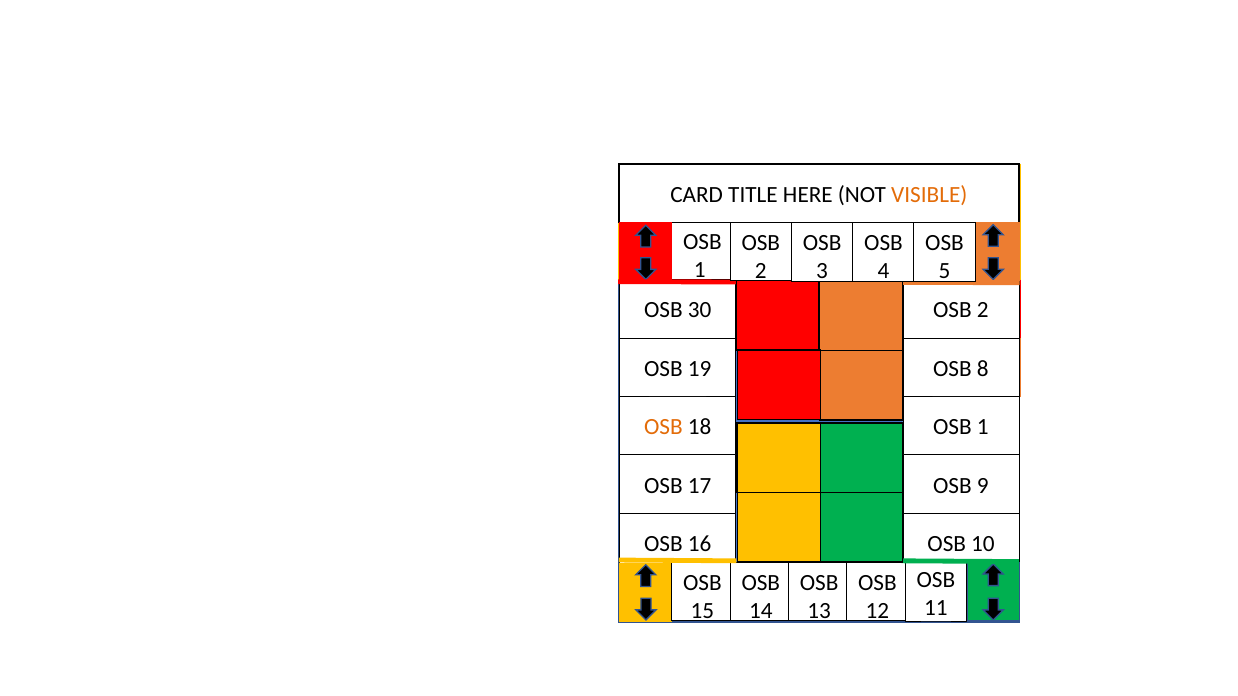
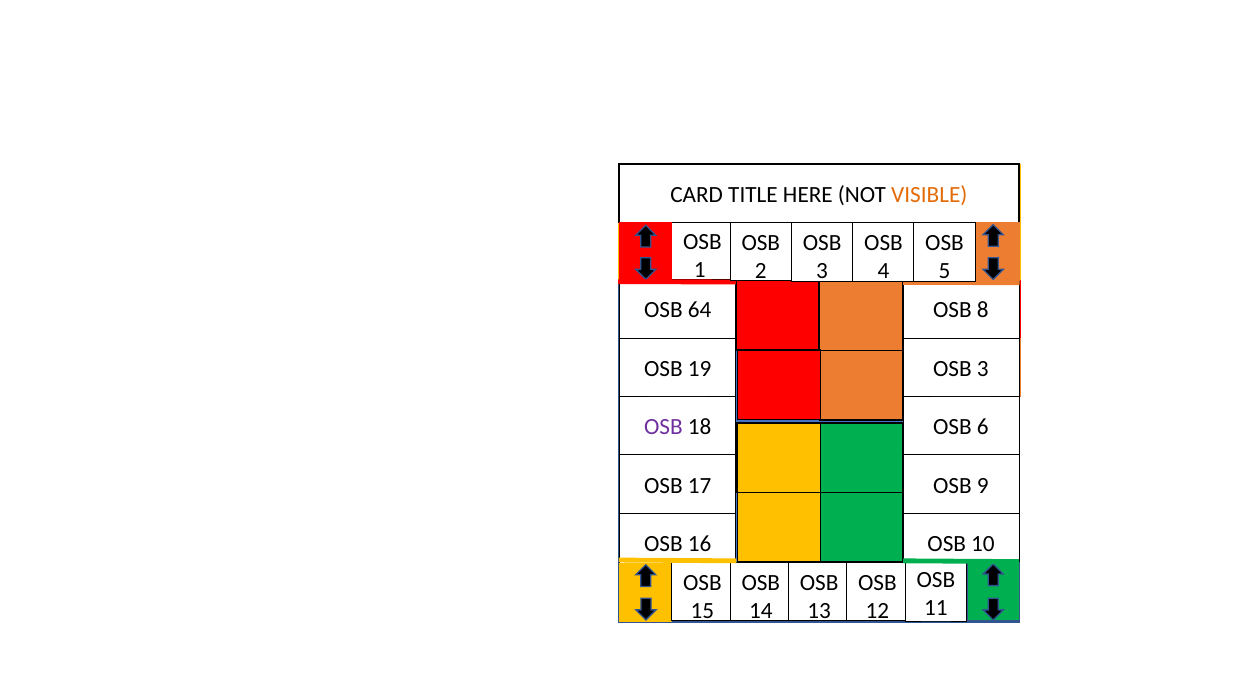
30: 30 -> 64
2 at (983, 310): 2 -> 8
8 at (983, 369): 8 -> 3
OSB at (663, 427) colour: orange -> purple
1 at (983, 427): 1 -> 6
